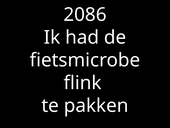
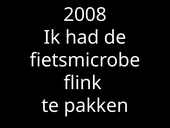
2086: 2086 -> 2008
